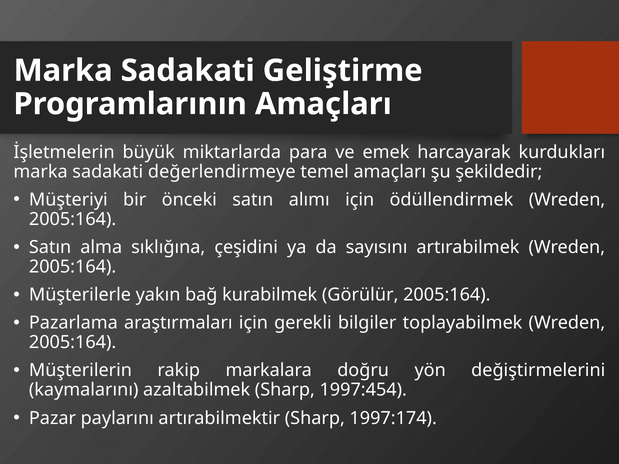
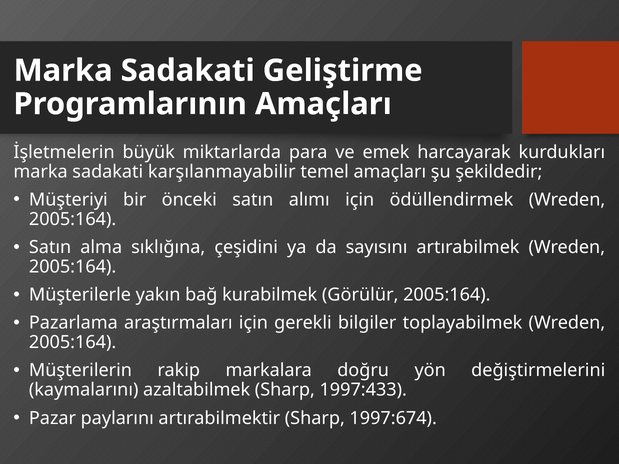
değerlendirmeye: değerlendirmeye -> karşılanmayabilir
1997:454: 1997:454 -> 1997:433
1997:174: 1997:174 -> 1997:674
